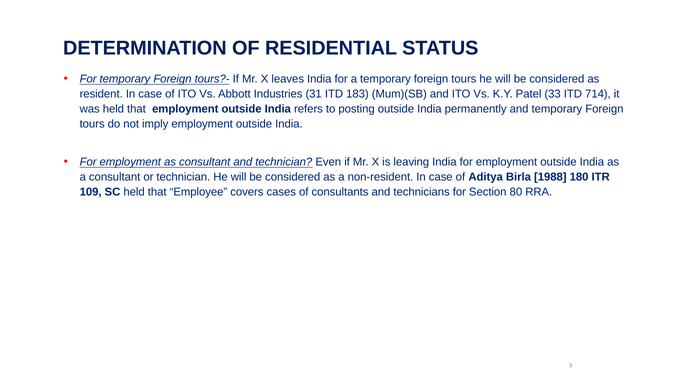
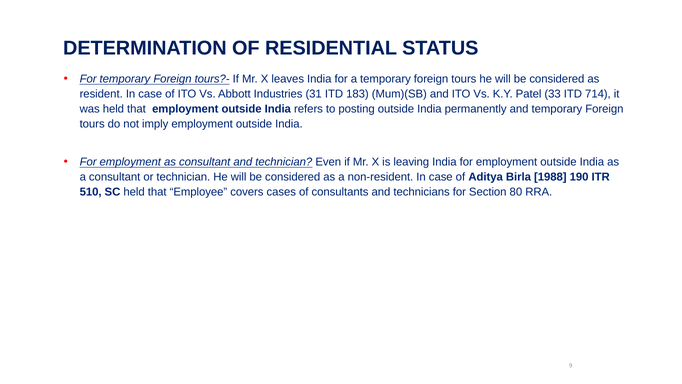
180: 180 -> 190
109: 109 -> 510
